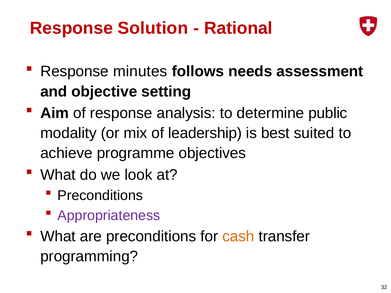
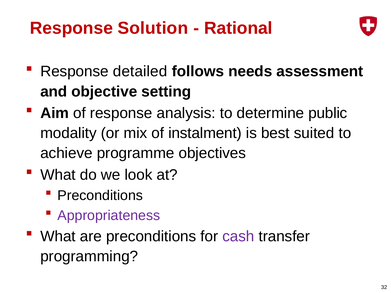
minutes: minutes -> detailed
leadership: leadership -> instalment
cash colour: orange -> purple
